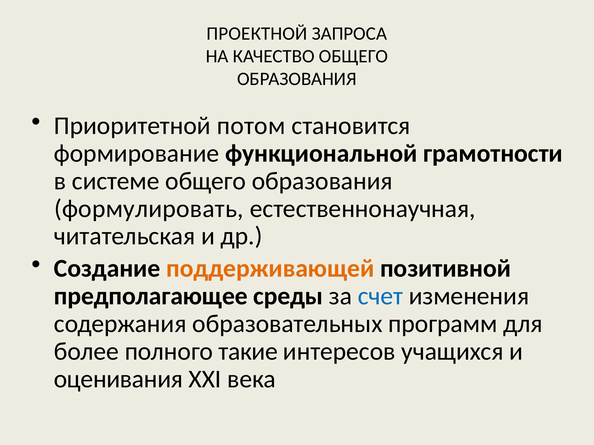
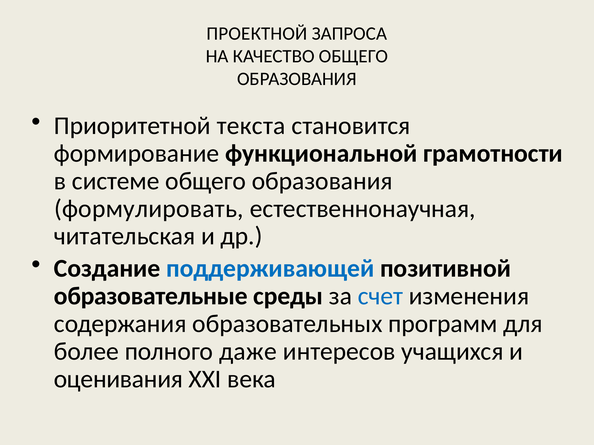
потом: потом -> текста
поддерживающей colour: orange -> blue
предполагающее: предполагающее -> образовательные
такие: такие -> даже
